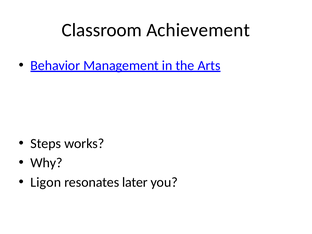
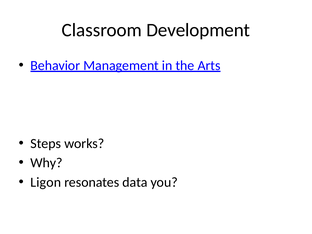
Achievement: Achievement -> Development
later: later -> data
